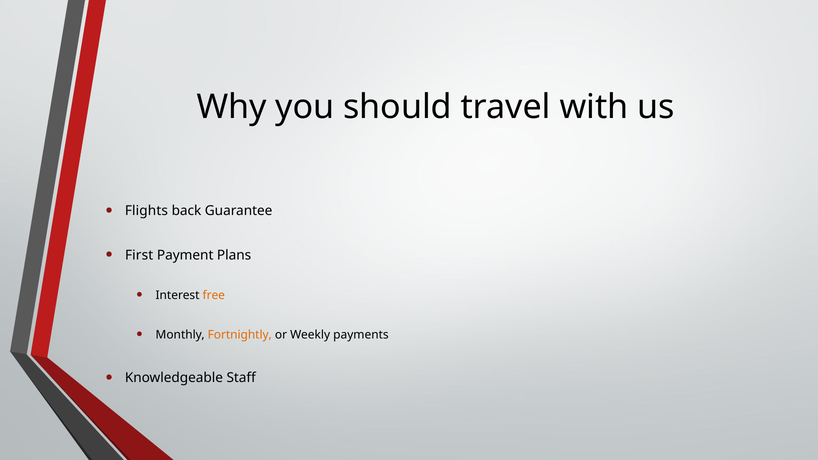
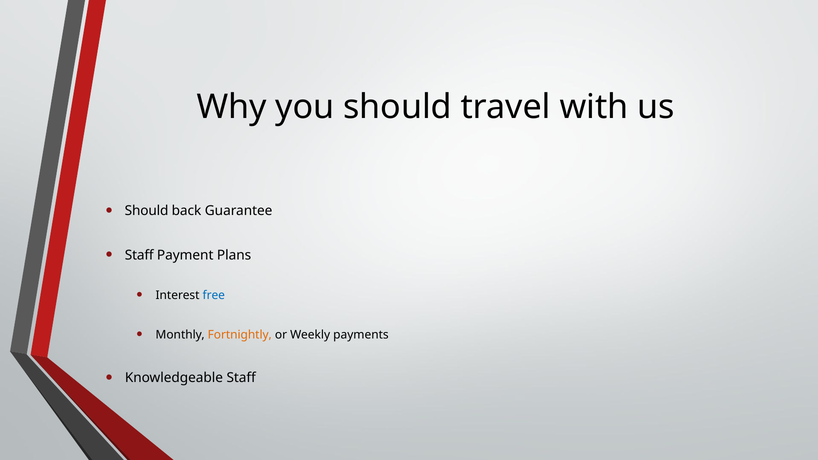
Flights at (146, 211): Flights -> Should
First at (139, 255): First -> Staff
free colour: orange -> blue
